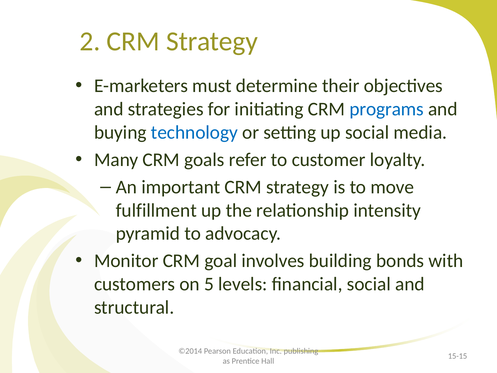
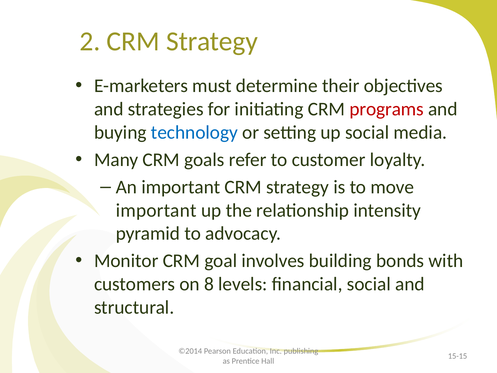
programs colour: blue -> red
fulfillment at (156, 210): fulfillment -> important
5: 5 -> 8
